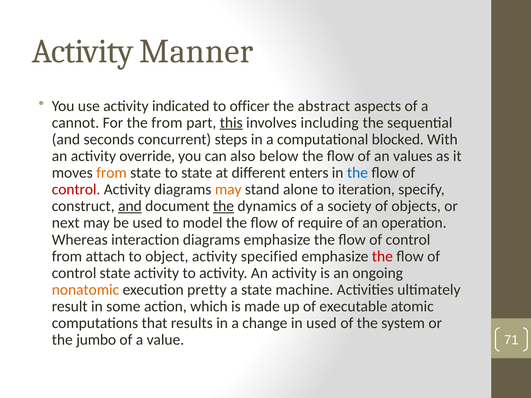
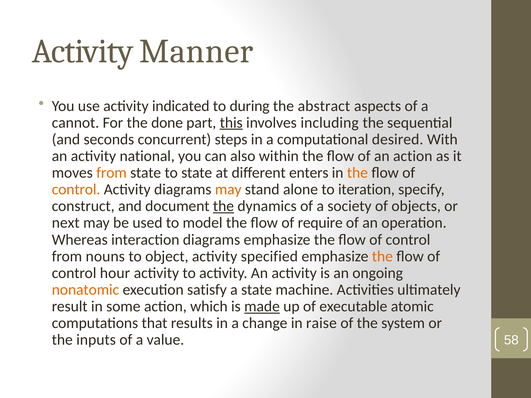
officer: officer -> during
the from: from -> done
blocked: blocked -> desired
override: override -> national
below: below -> within
an values: values -> action
the at (357, 173) colour: blue -> orange
control at (76, 190) colour: red -> orange
and at (130, 206) underline: present -> none
attach: attach -> nouns
the at (382, 256) colour: red -> orange
control state: state -> hour
pretty: pretty -> satisfy
made underline: none -> present
in used: used -> raise
jumbo: jumbo -> inputs
71: 71 -> 58
